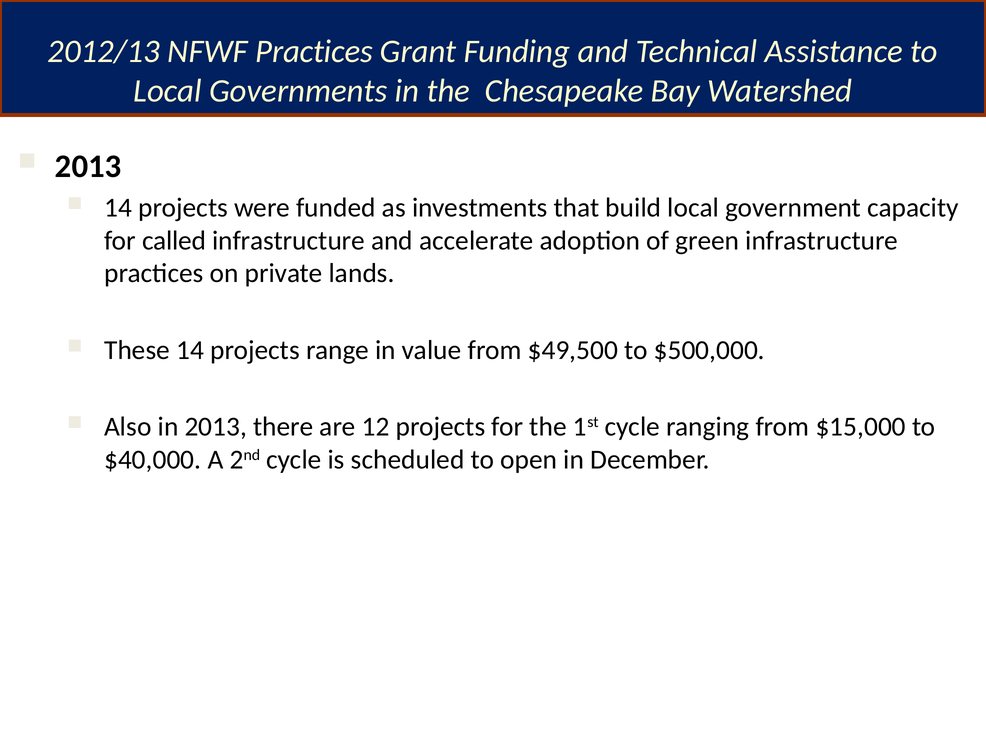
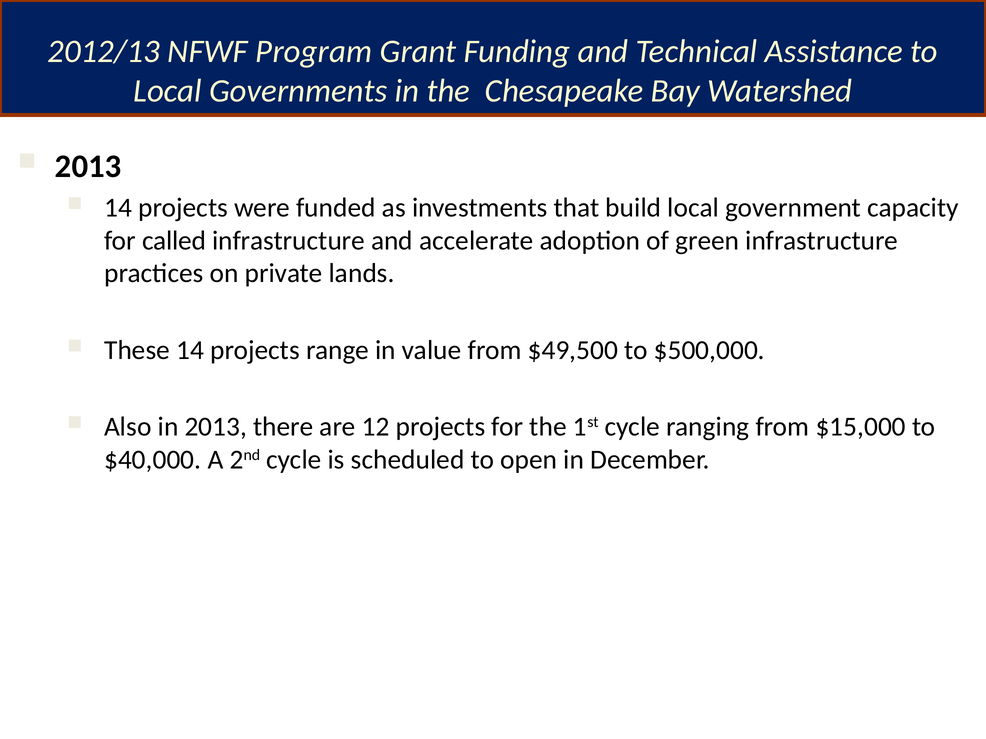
NFWF Practices: Practices -> Program
